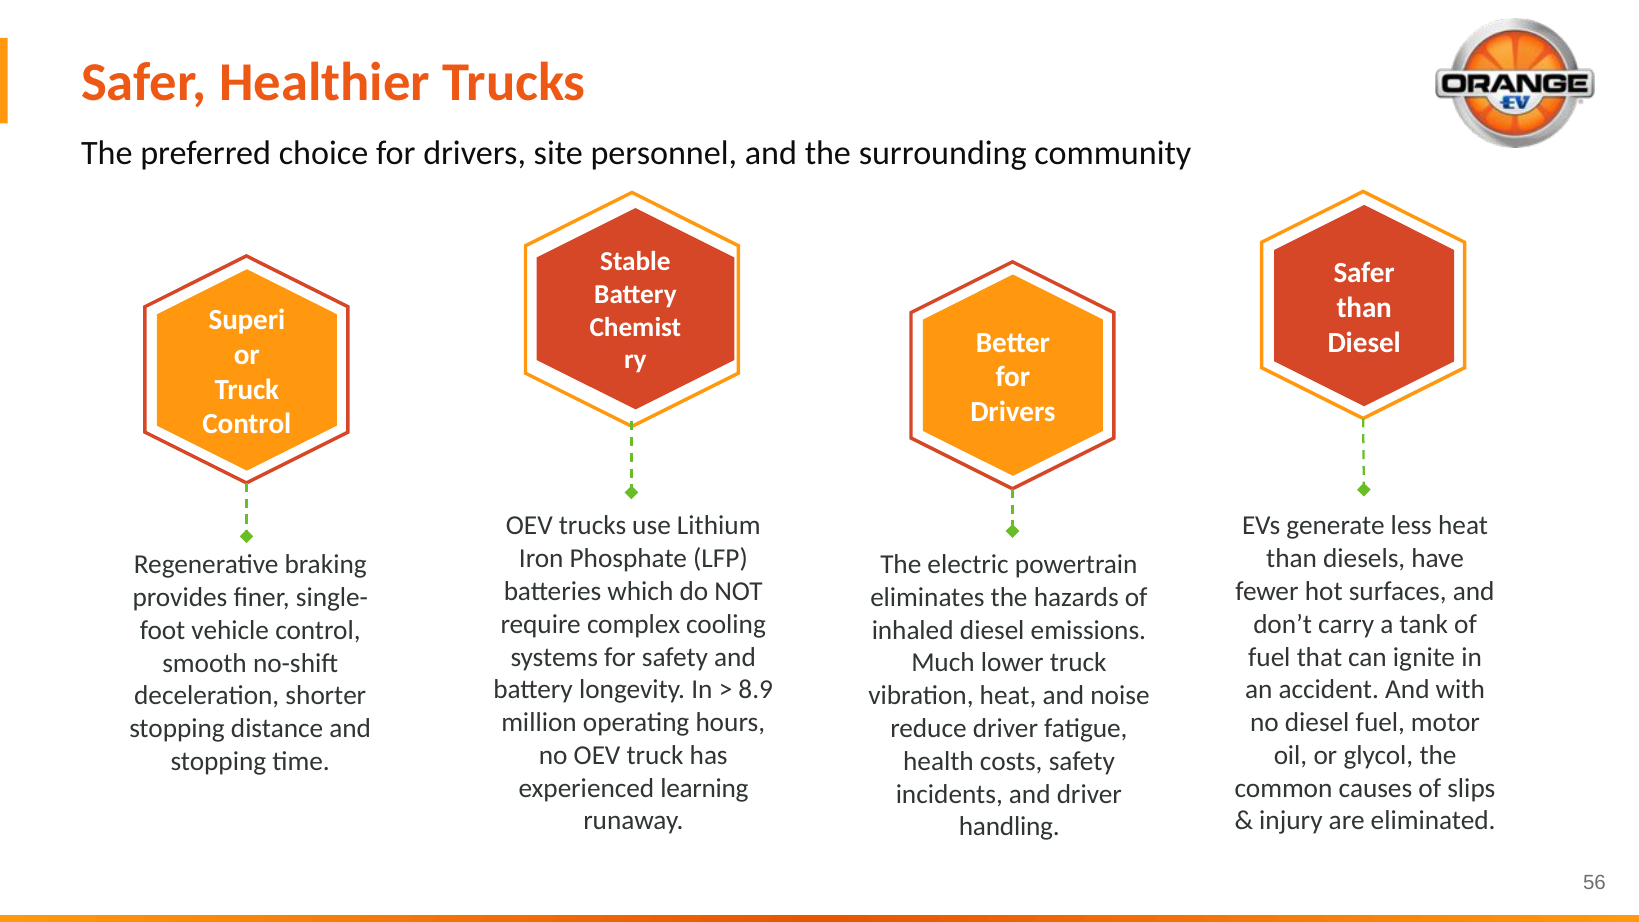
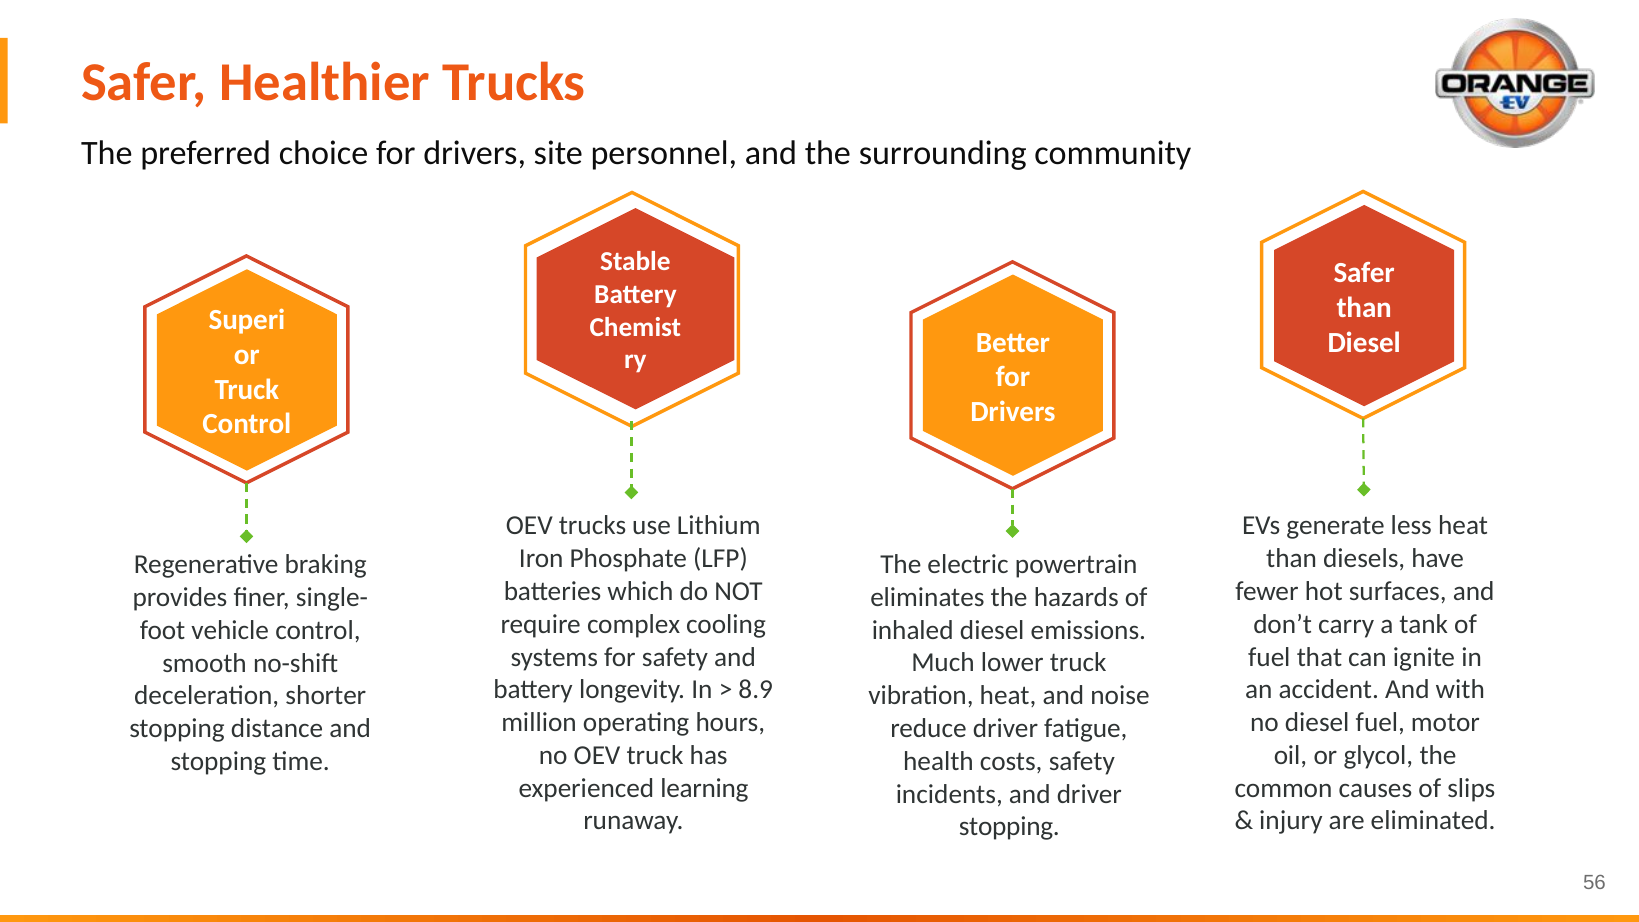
handling at (1009, 827): handling -> stopping
